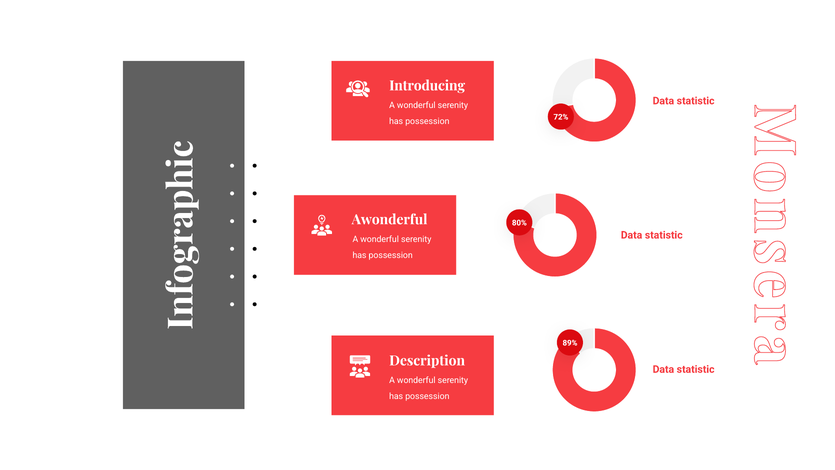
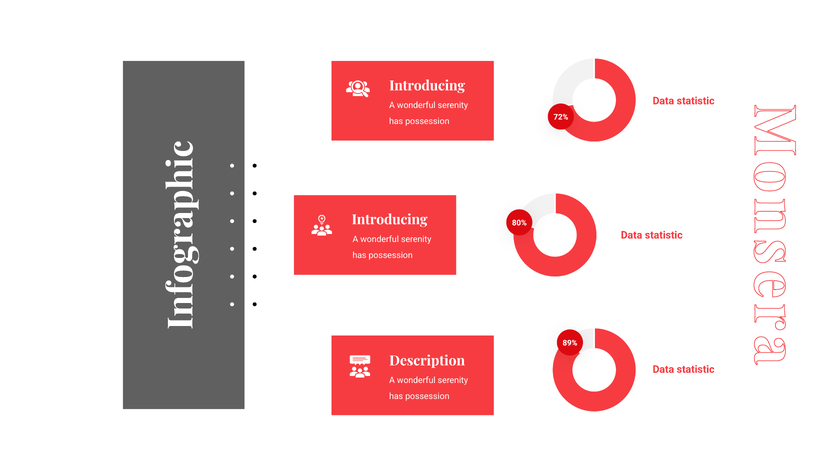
Awonderful at (390, 220): Awonderful -> Introducing
